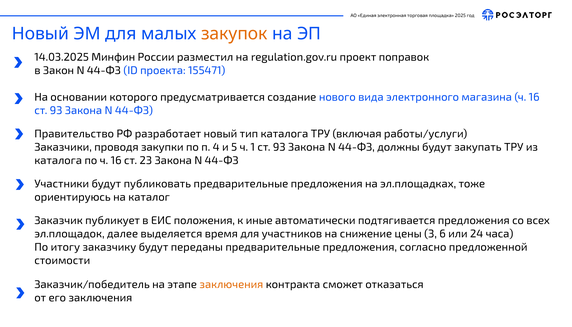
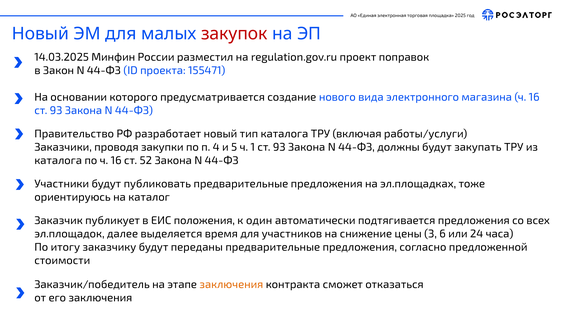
закупок colour: orange -> red
23: 23 -> 52
иные: иные -> один
